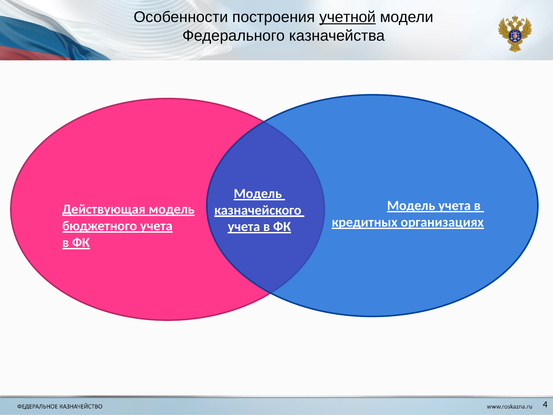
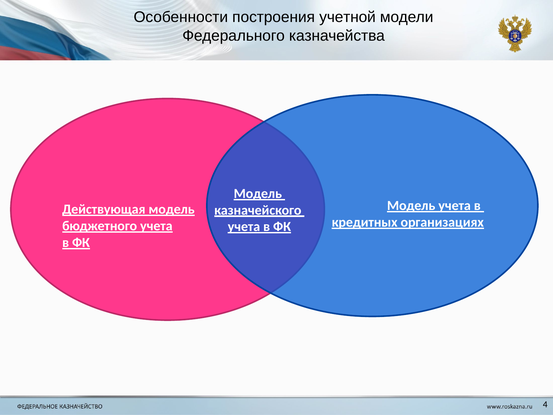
учетной underline: present -> none
